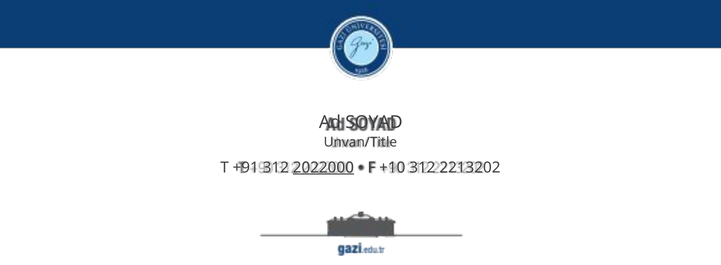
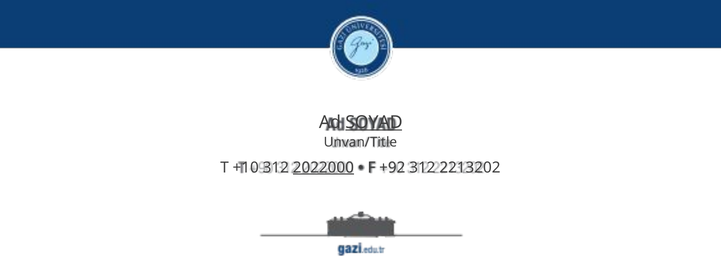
SOYAD underline: none -> present
+91: +91 -> +10
+10: +10 -> +92
